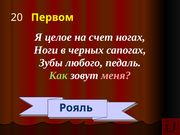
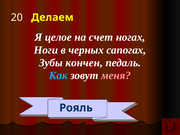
Первом: Первом -> Делаем
любого: любого -> кончен
Как colour: light green -> light blue
